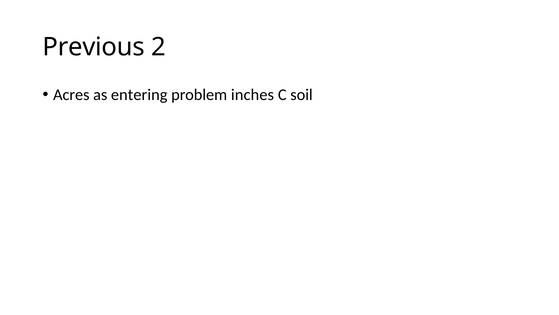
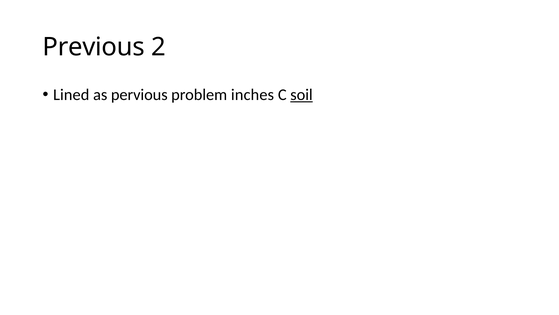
Acres: Acres -> Lined
entering: entering -> pervious
soil underline: none -> present
